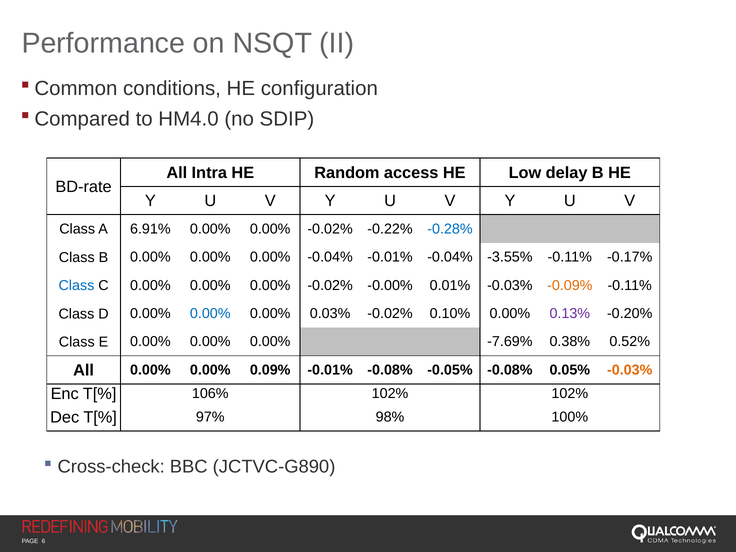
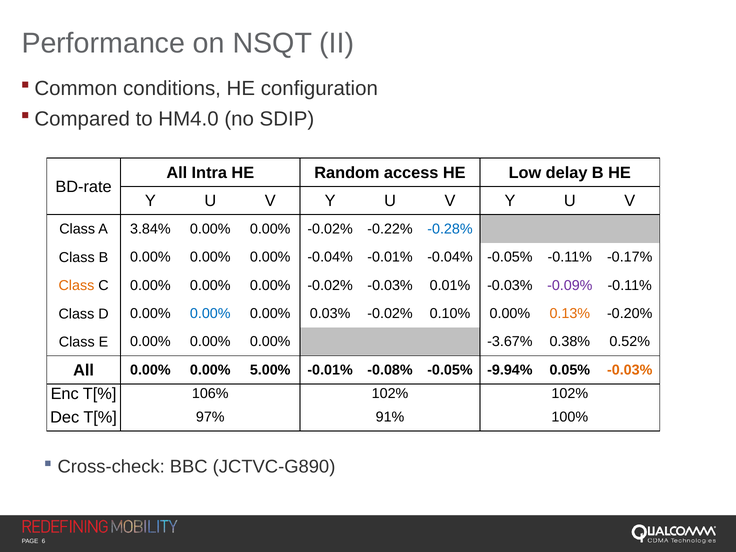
6.91%: 6.91% -> 3.84%
-0.04% -3.55%: -3.55% -> -0.05%
Class at (76, 286) colour: blue -> orange
-0.02% -0.00%: -0.00% -> -0.03%
-0.09% colour: orange -> purple
0.13% colour: purple -> orange
-7.69%: -7.69% -> -3.67%
0.09%: 0.09% -> 5.00%
-0.05% -0.08%: -0.08% -> -9.94%
98%: 98% -> 91%
